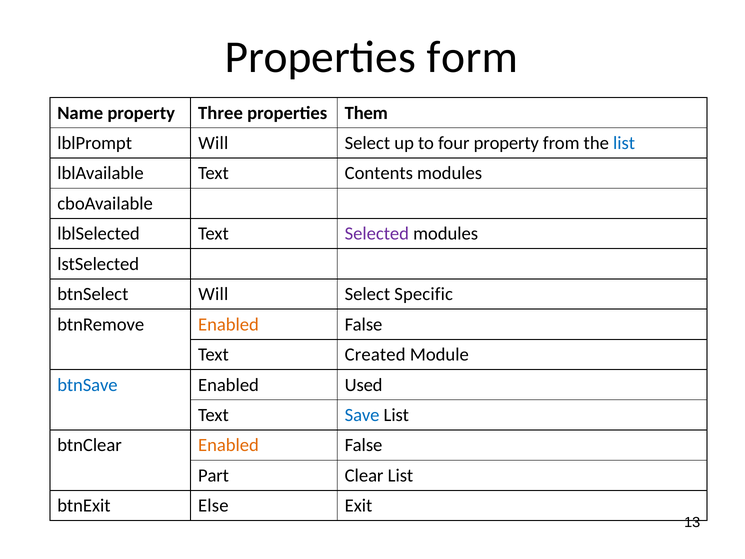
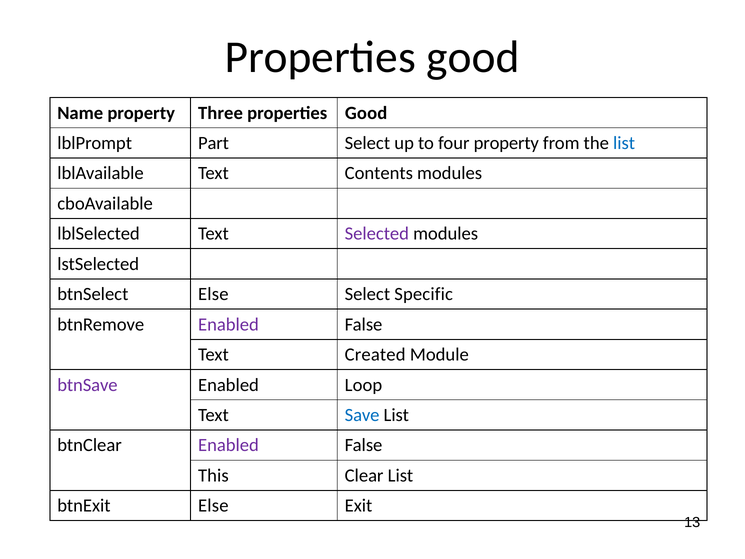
form at (473, 57): form -> good
Them at (366, 113): Them -> Good
lblPrompt Will: Will -> Part
btnSelect Will: Will -> Else
Enabled at (228, 324) colour: orange -> purple
btnSave colour: blue -> purple
Used: Used -> Loop
Enabled at (228, 445) colour: orange -> purple
Part: Part -> This
